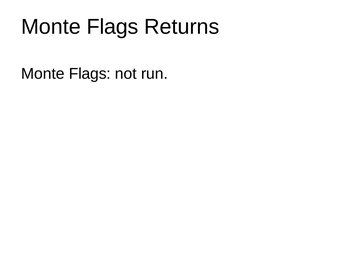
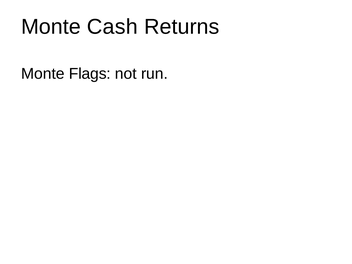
Flags at (113, 27): Flags -> Cash
